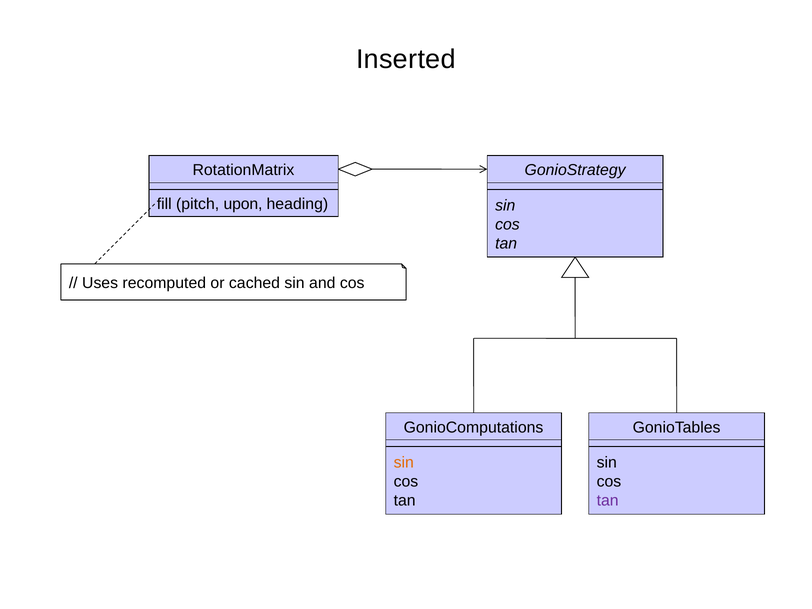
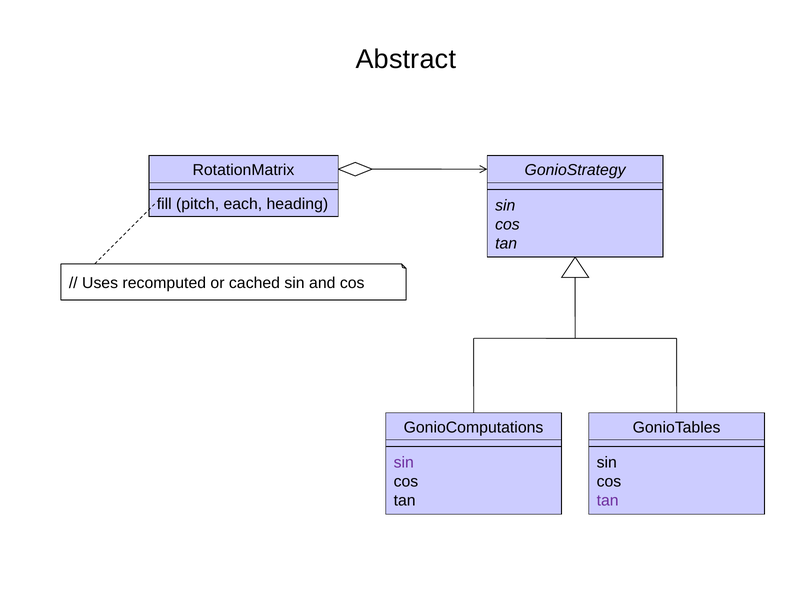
Inserted: Inserted -> Abstract
upon: upon -> each
sin at (404, 463) colour: orange -> purple
